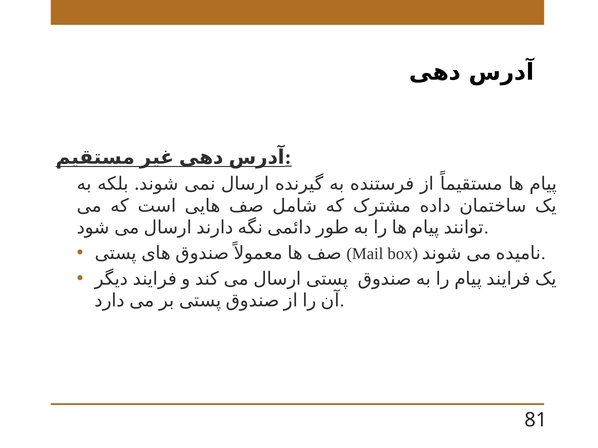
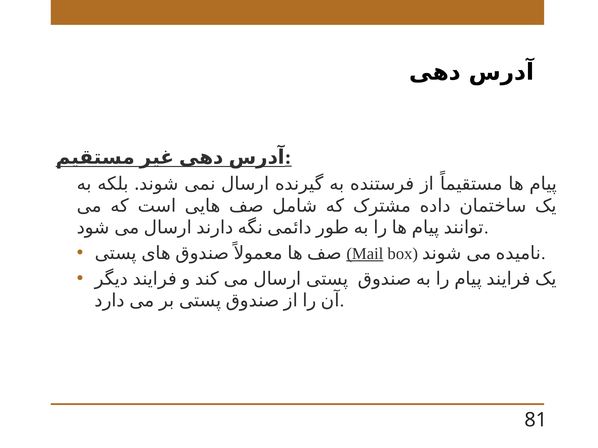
Mail underline: none -> present
